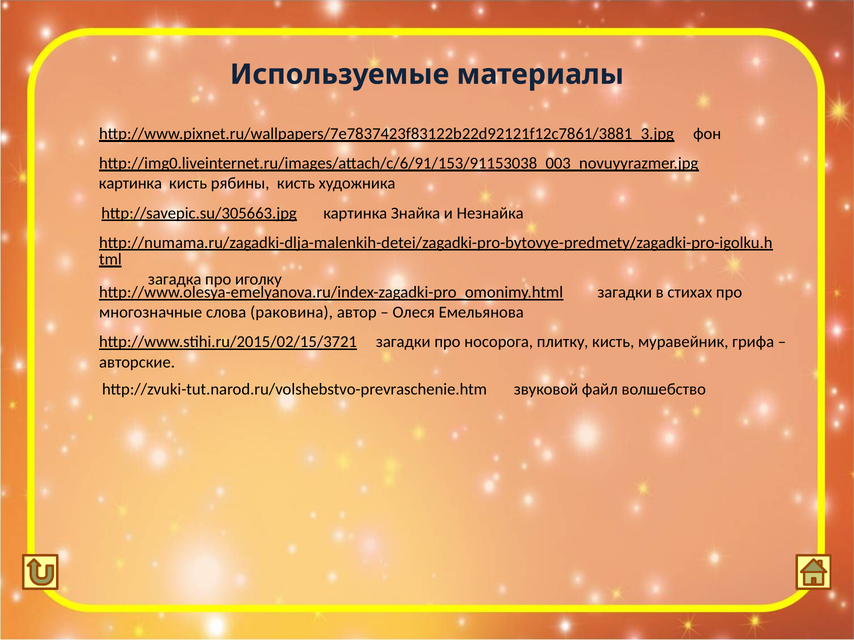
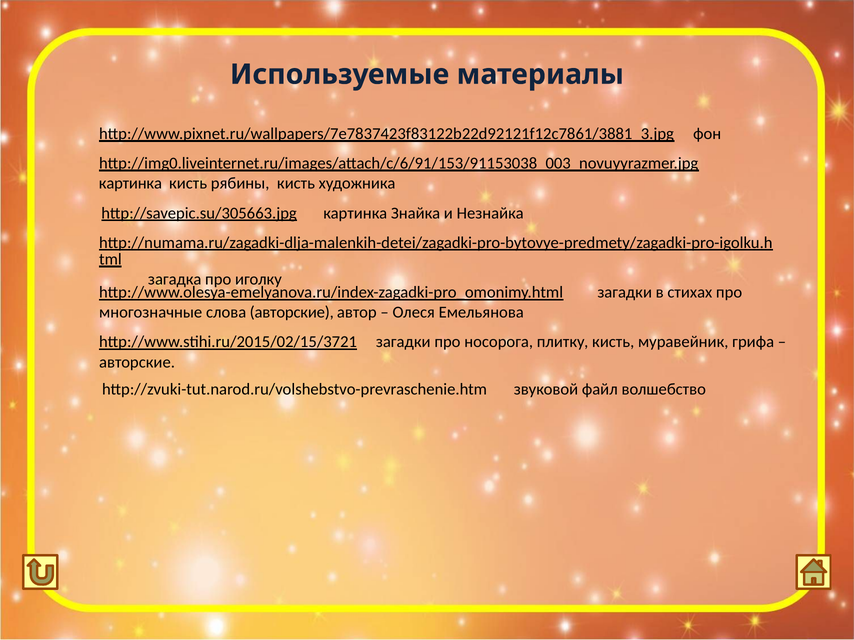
слова раковина: раковина -> авторские
